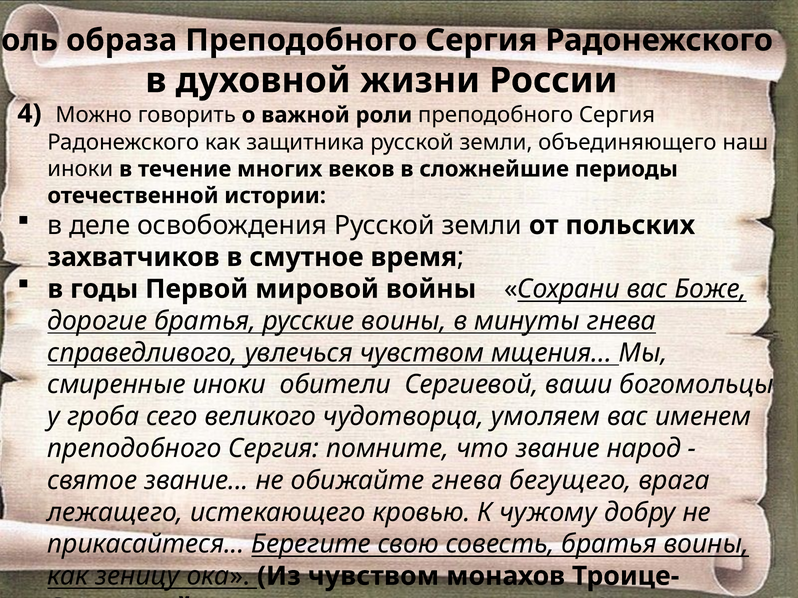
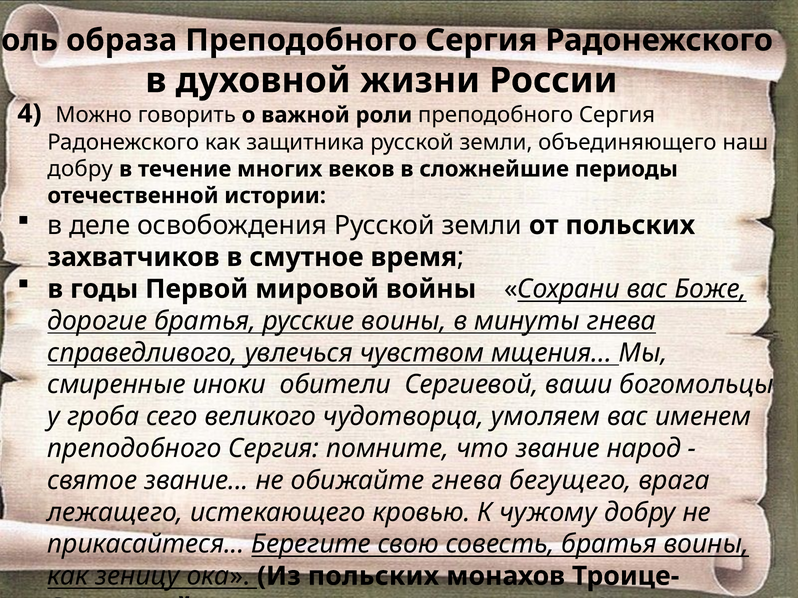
иноки at (80, 169): иноки -> добру
Из чувством: чувством -> польских
